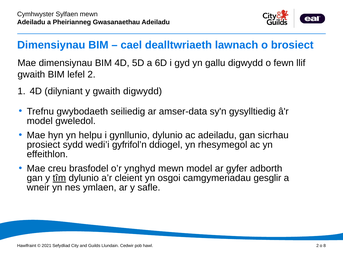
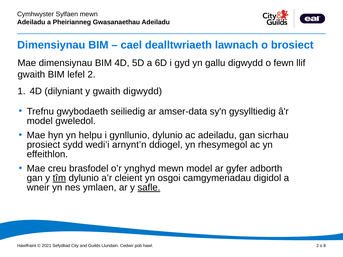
gyfrifol’n: gyfrifol’n -> arnynt’n
gesglir: gesglir -> digidol
safle underline: none -> present
